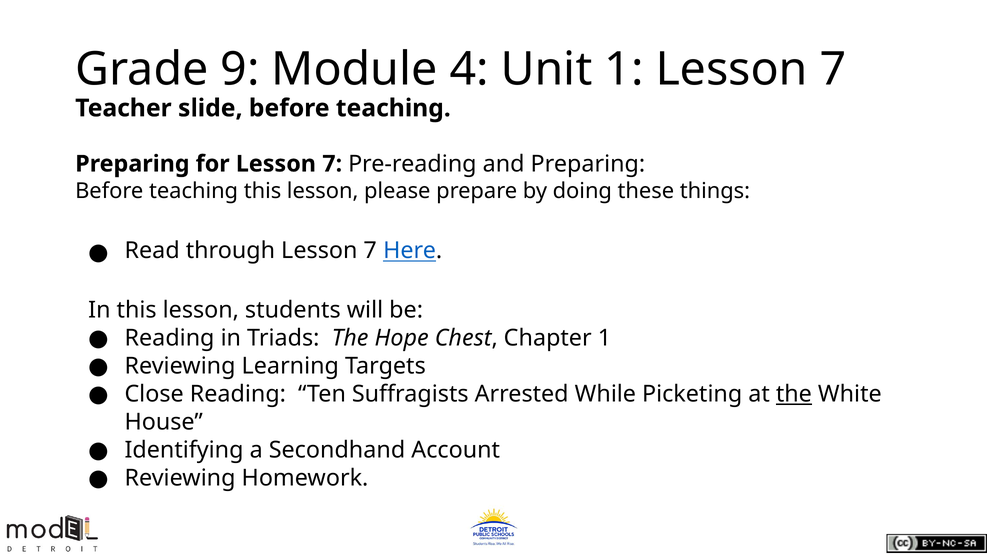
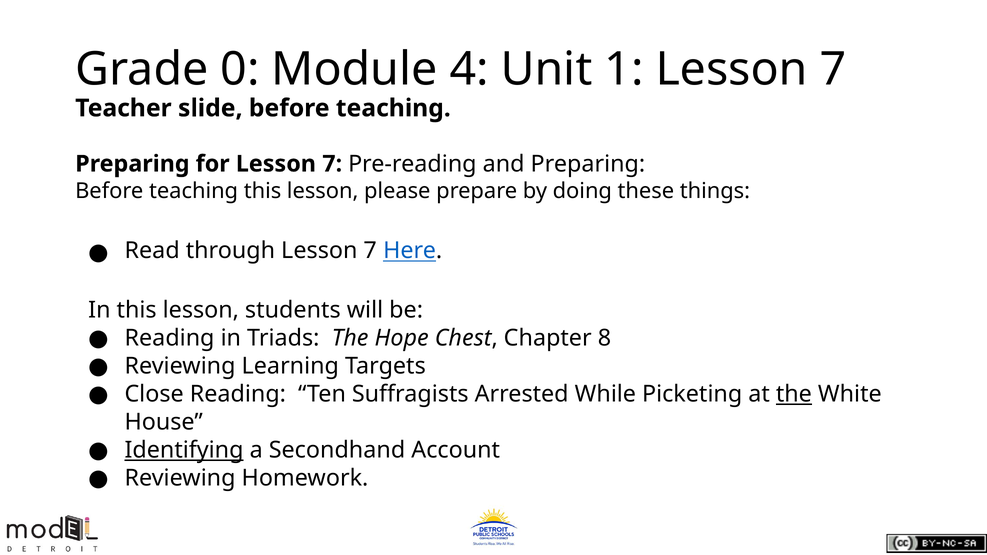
9: 9 -> 0
Chapter 1: 1 -> 8
Identifying underline: none -> present
